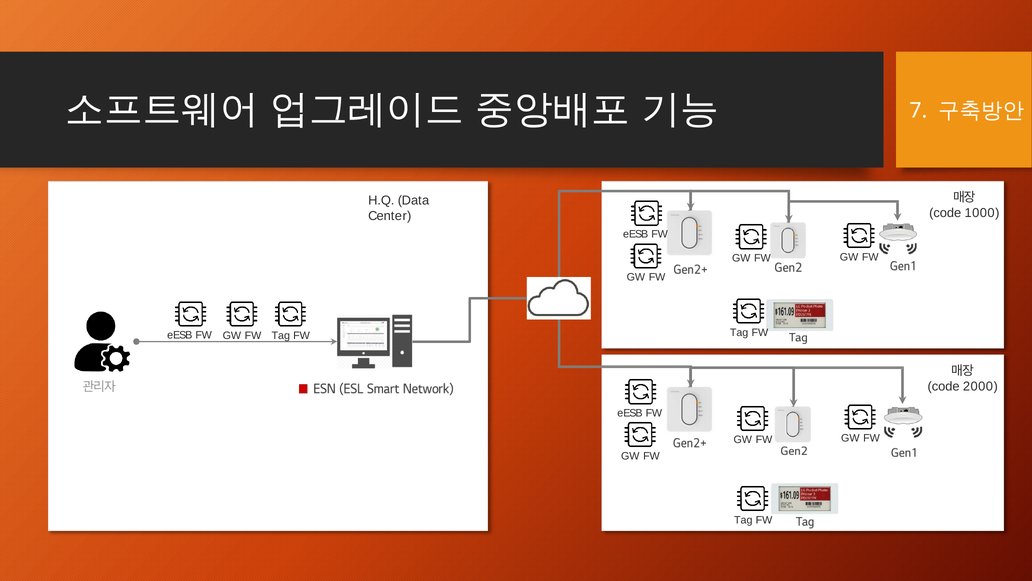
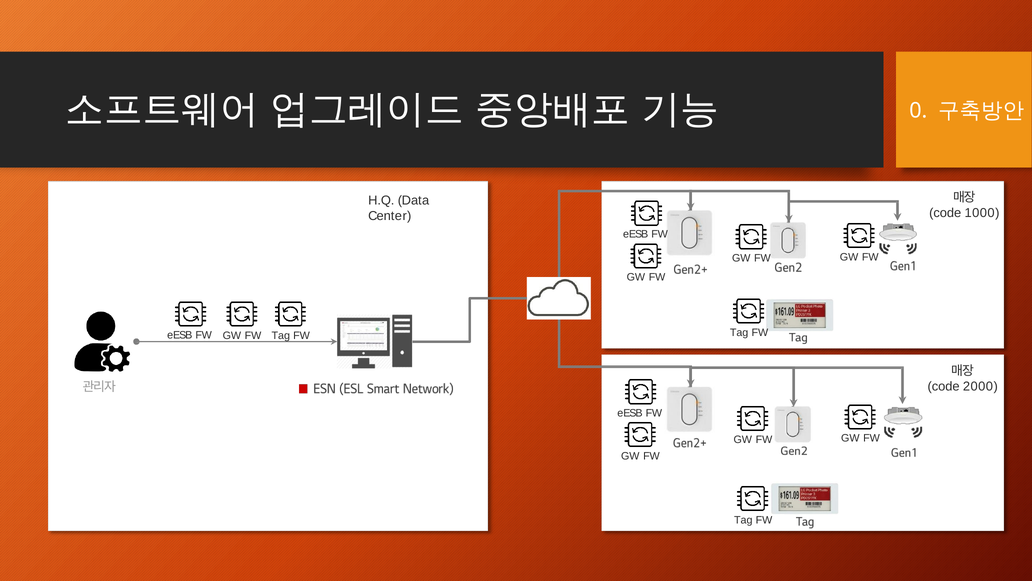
7: 7 -> 0
